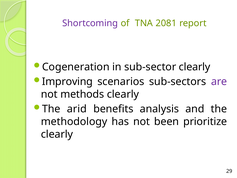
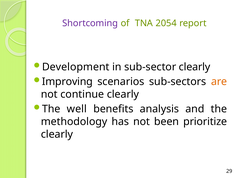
2081: 2081 -> 2054
Cogeneration: Cogeneration -> Development
are colour: purple -> orange
methods: methods -> continue
arid: arid -> well
